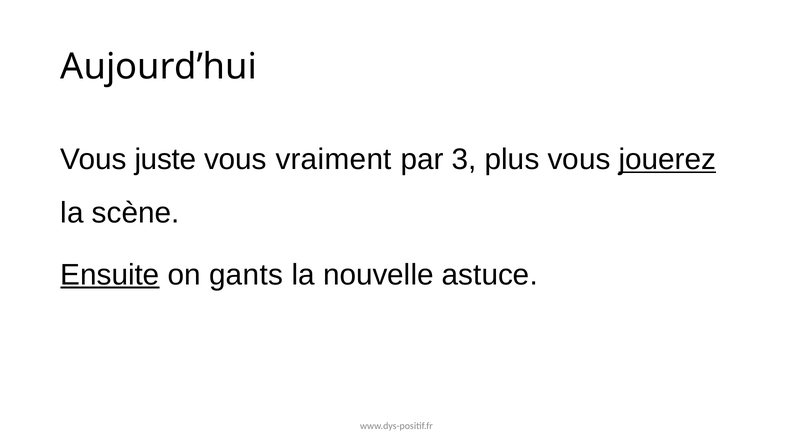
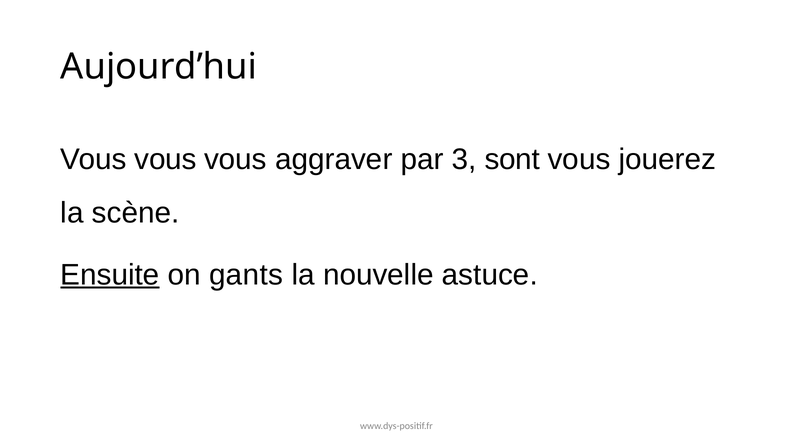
juste at (165, 159): juste -> vous
vraiment: vraiment -> aggraver
plus: plus -> sont
jouerez underline: present -> none
